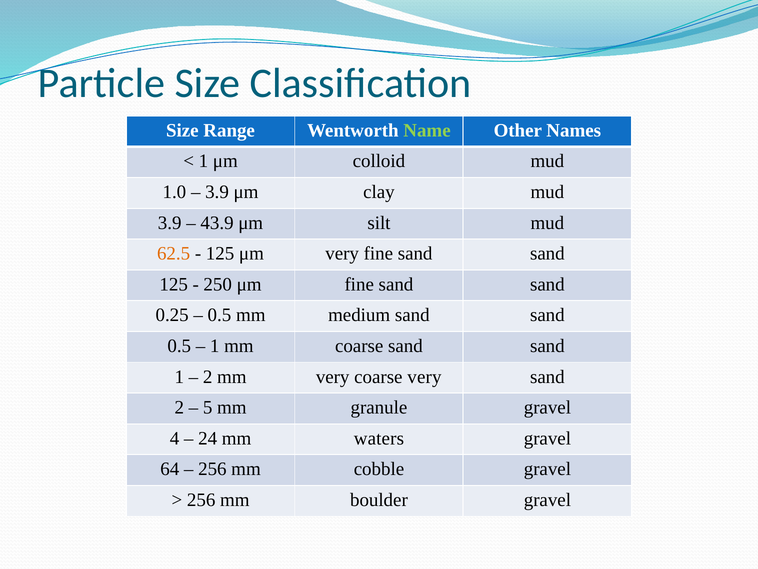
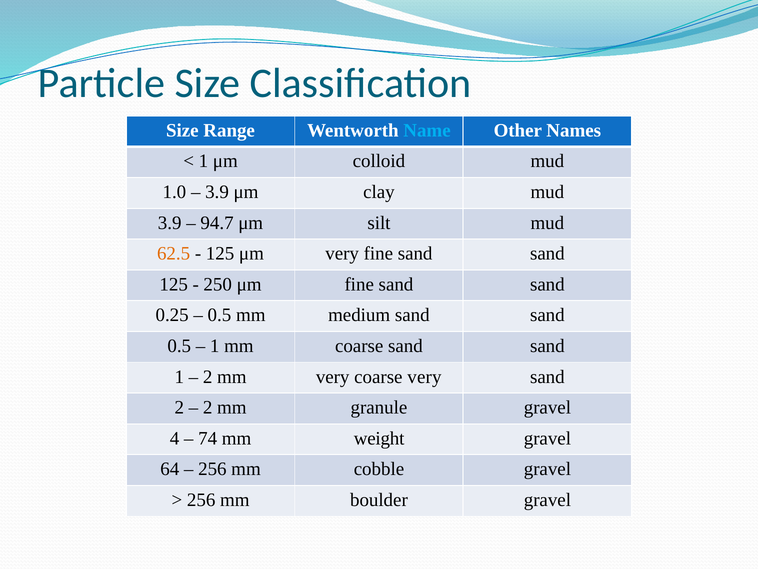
Name colour: light green -> light blue
43.9: 43.9 -> 94.7
5 at (208, 407): 5 -> 2
24: 24 -> 74
waters: waters -> weight
